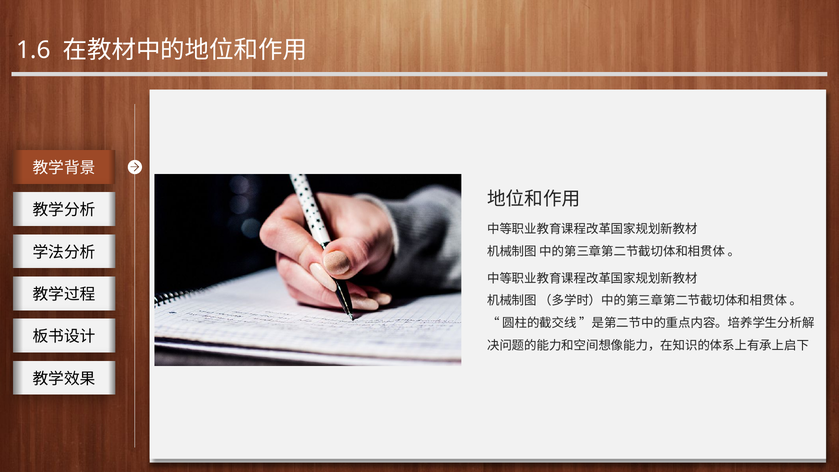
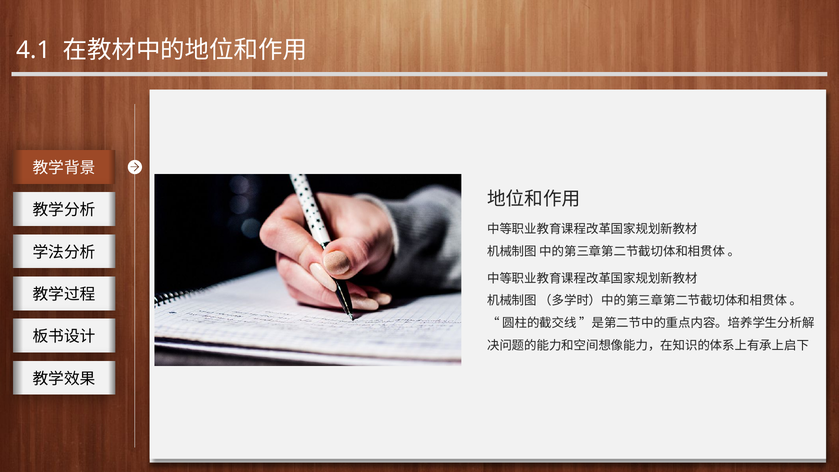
1.6: 1.6 -> 4.1
